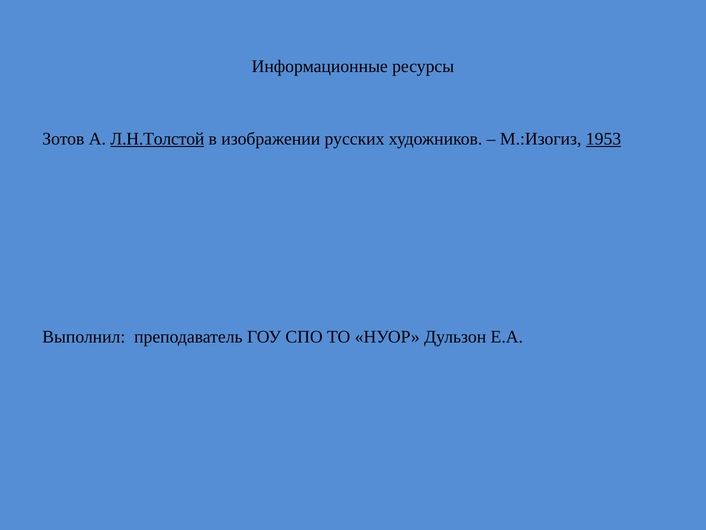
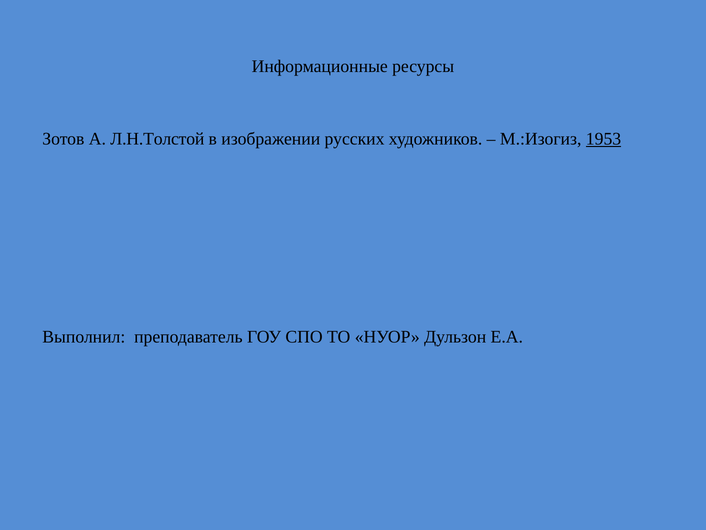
Л.Н.Толстой underline: present -> none
